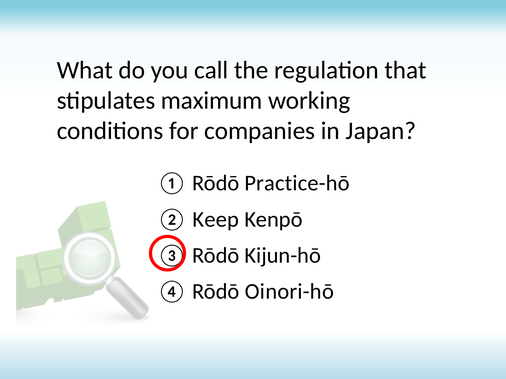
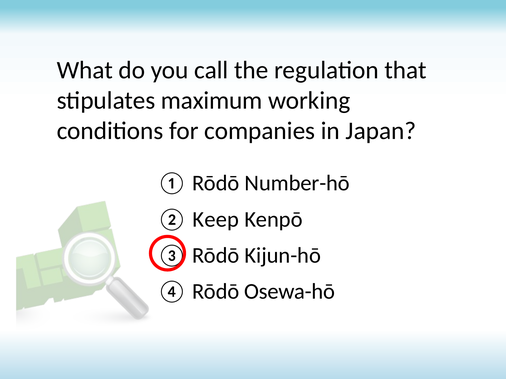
Practice-hō: Practice-hō -> Number-hō
Oinori-hō: Oinori-hō -> Osewa-hō
